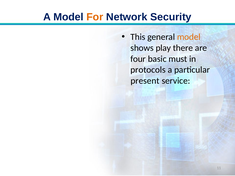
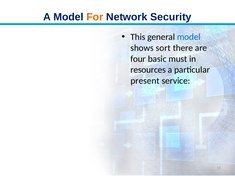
model at (189, 37) colour: orange -> blue
play: play -> sort
protocols: protocols -> resources
